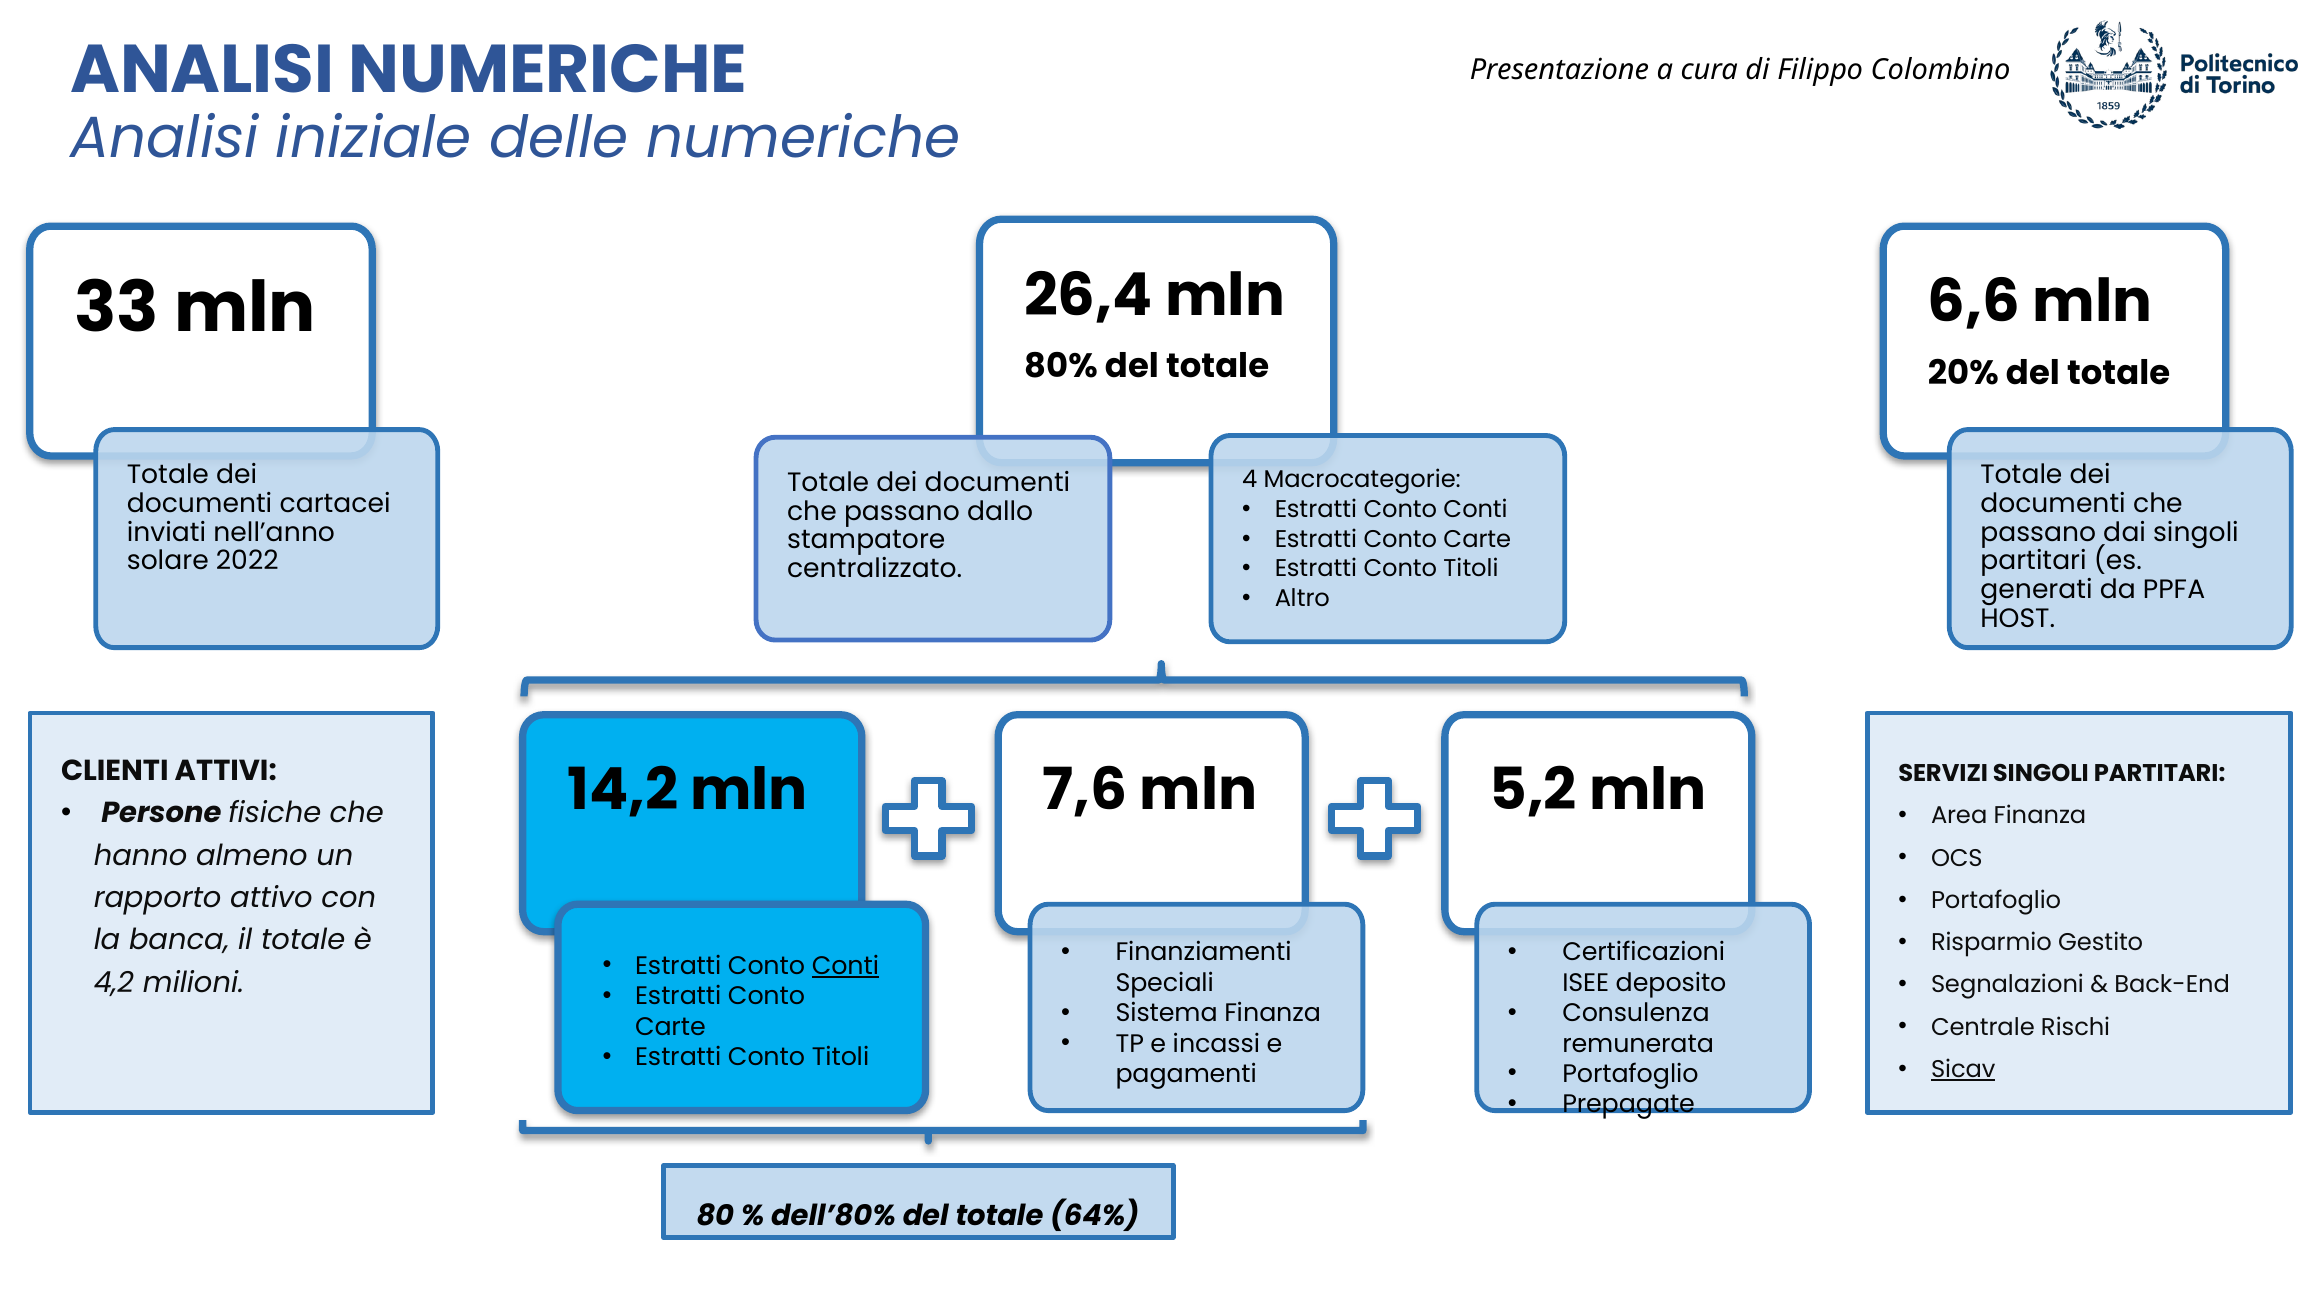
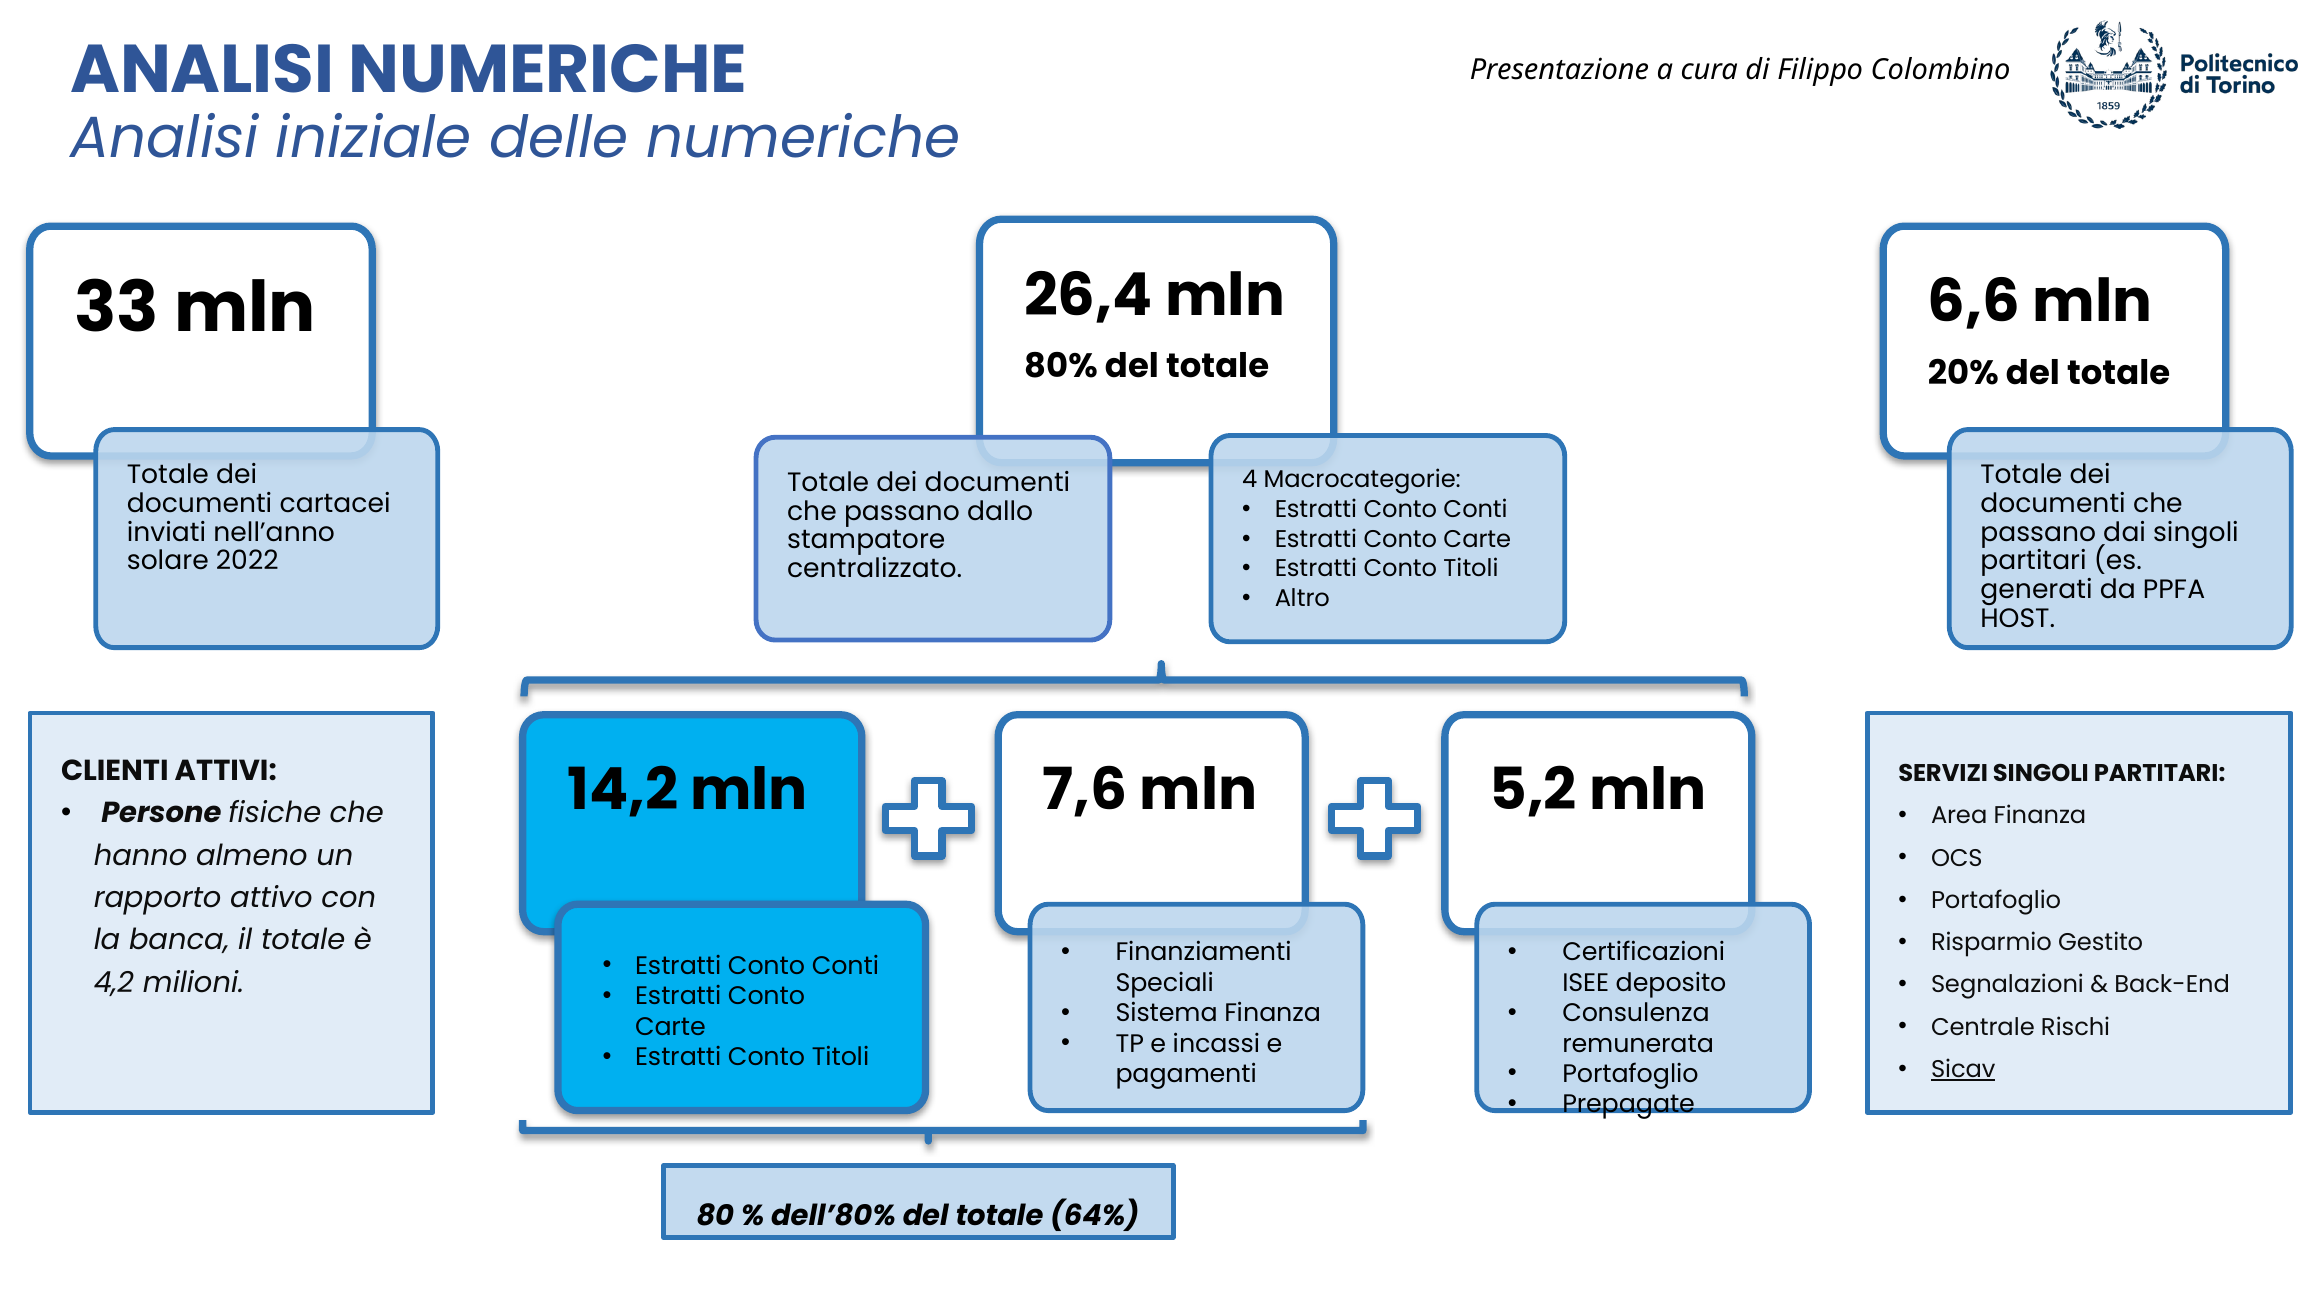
Conti at (845, 966) underline: present -> none
